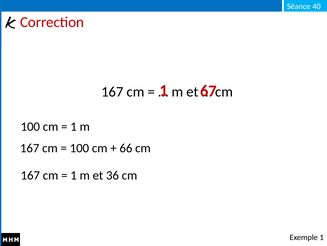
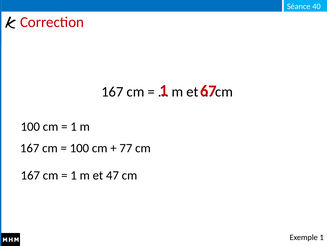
66: 66 -> 77
36: 36 -> 47
